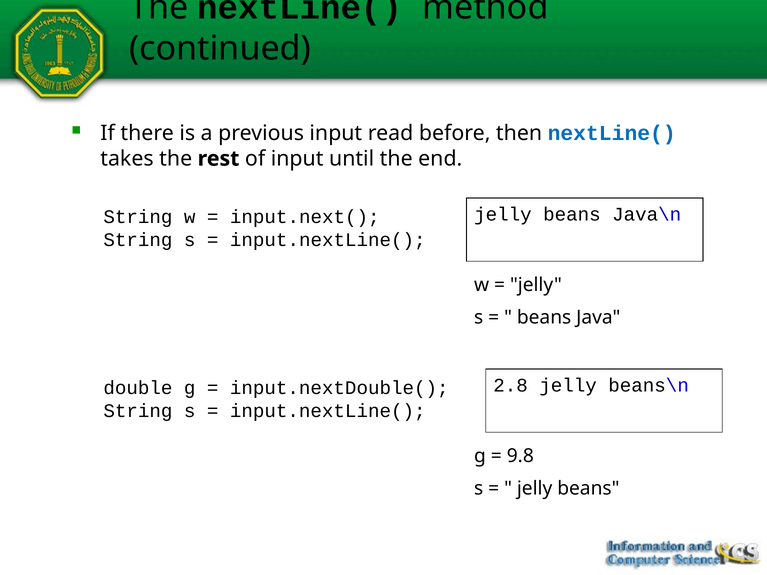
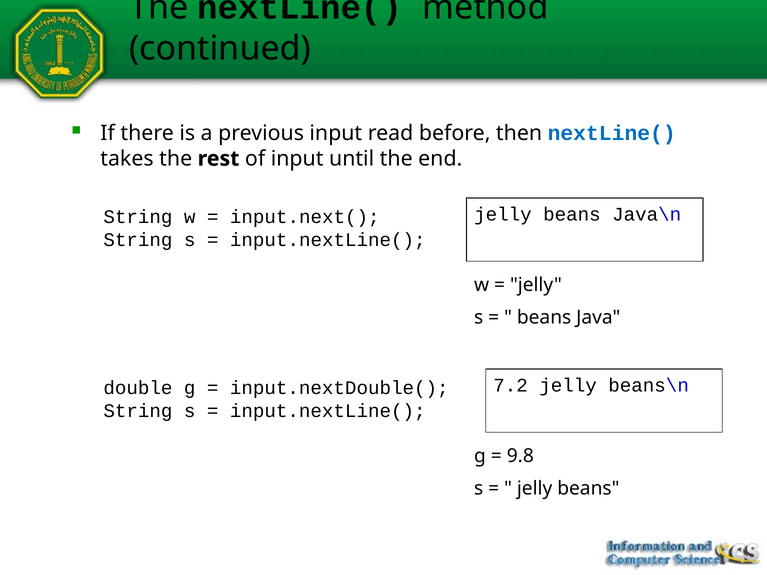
2.8: 2.8 -> 7.2
